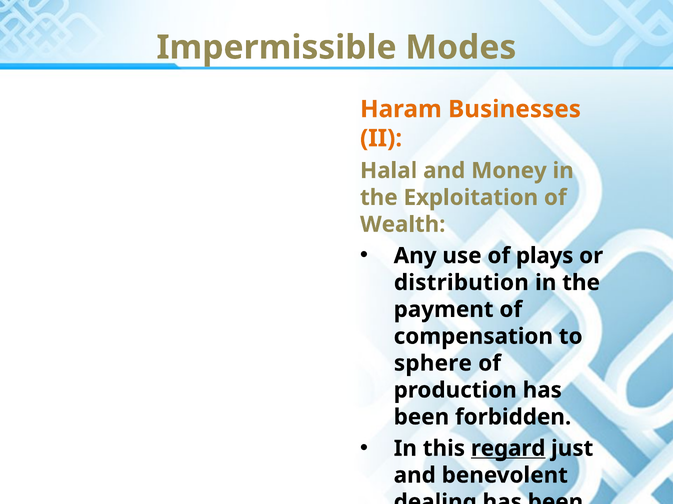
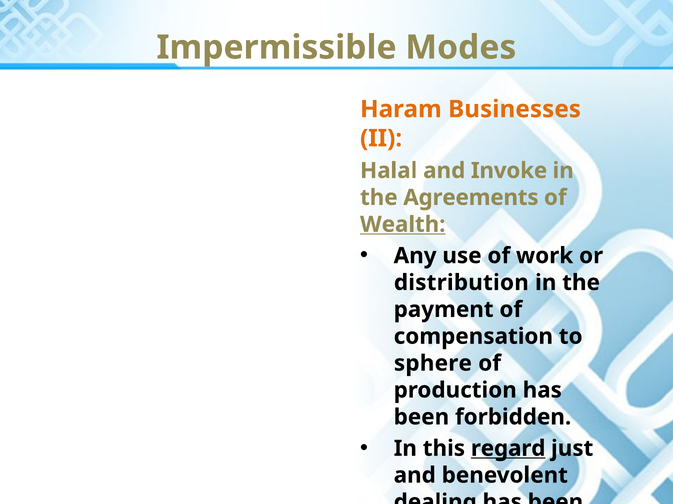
Money: Money -> Invoke
Exploitation: Exploitation -> Agreements
Wealth underline: none -> present
plays: plays -> work
